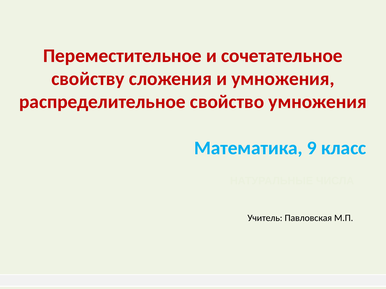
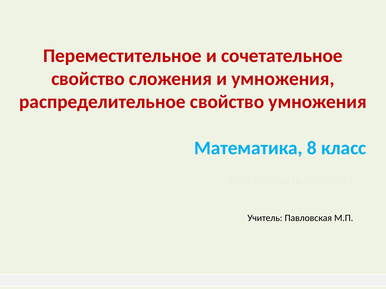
свойству at (88, 79): свойству -> свойство
9: 9 -> 8
